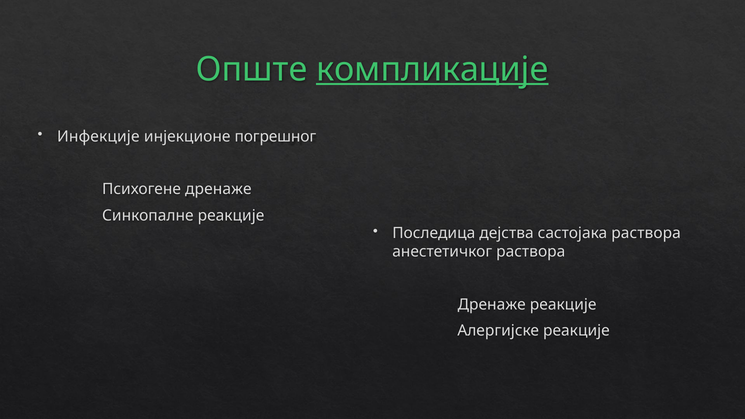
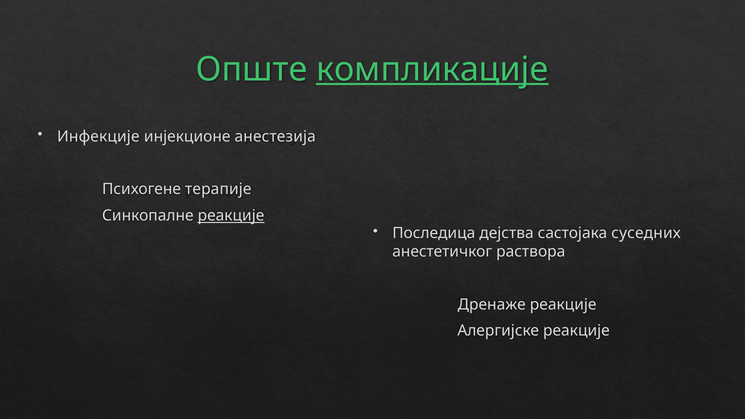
погрешног: погрешног -> анестезија
Психогене дренаже: дренаже -> терапије
реакције at (231, 216) underline: none -> present
састојака раствора: раствора -> суседних
